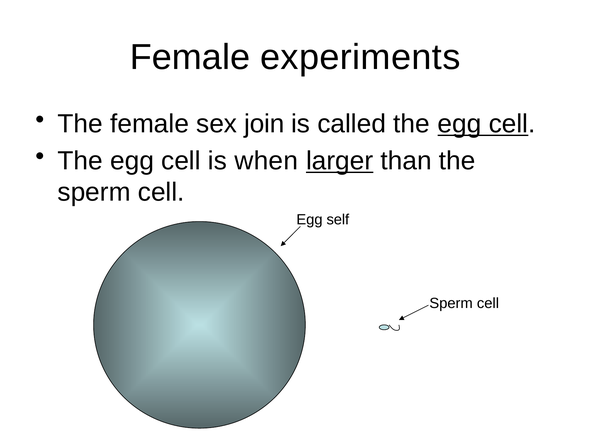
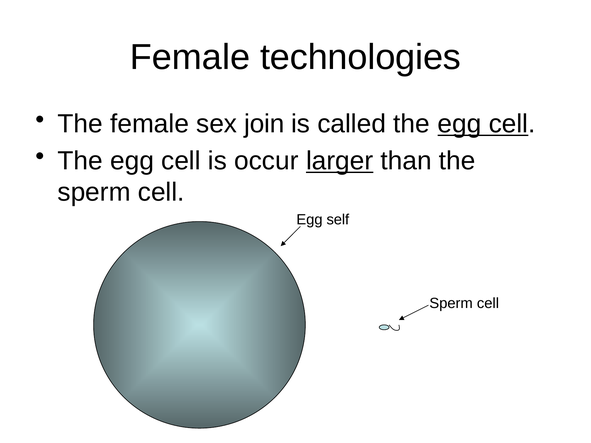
experiments: experiments -> technologies
when: when -> occur
